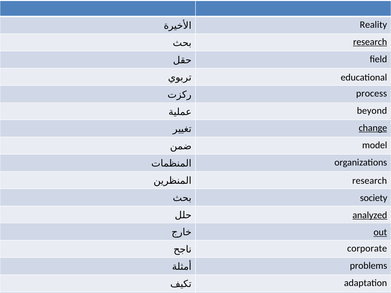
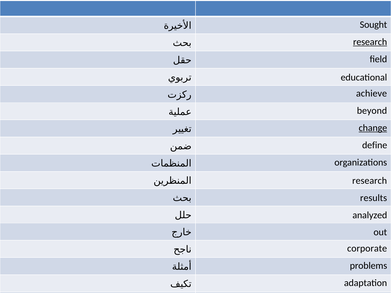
Reality: Reality -> Sought
process: process -> achieve
model: model -> define
society: society -> results
analyzed underline: present -> none
out underline: present -> none
